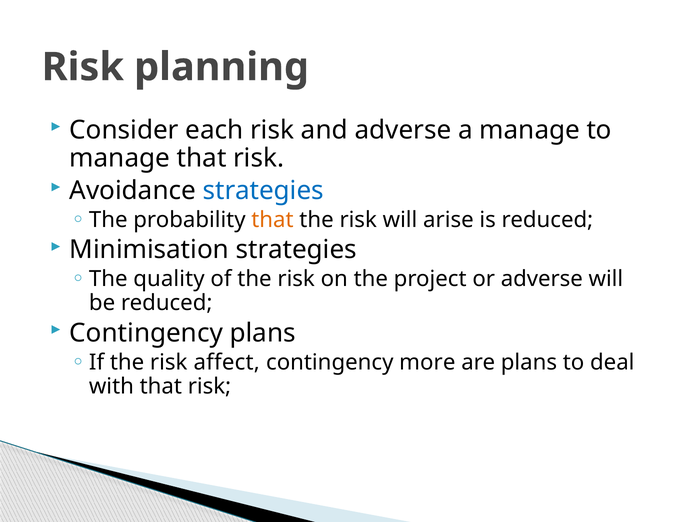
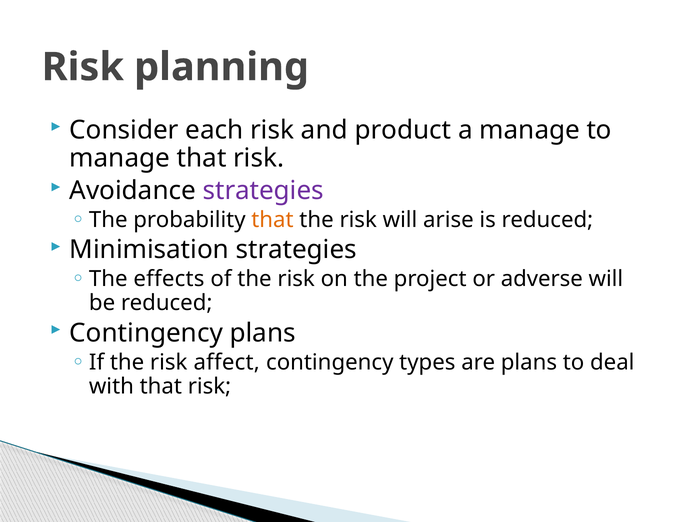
and adverse: adverse -> product
strategies at (263, 190) colour: blue -> purple
quality: quality -> effects
more: more -> types
